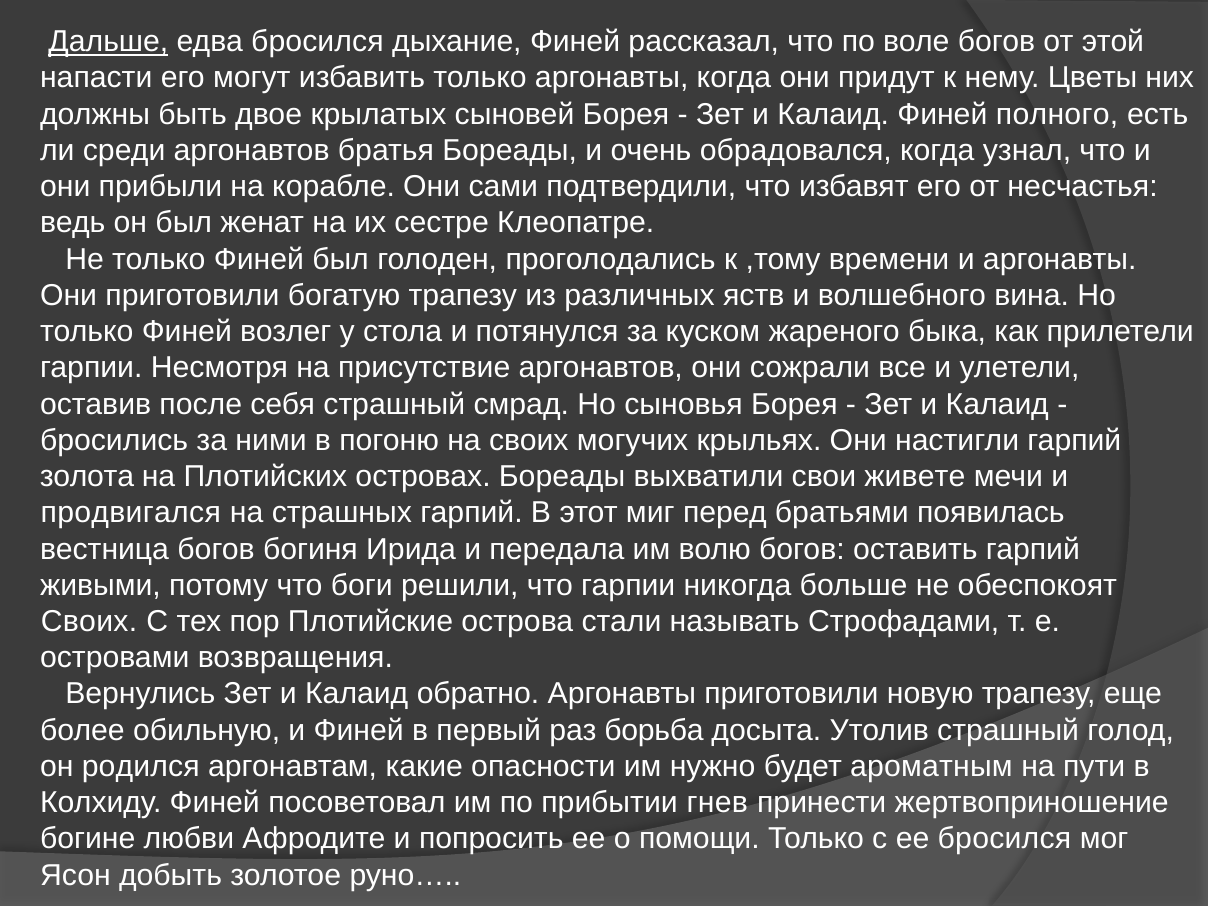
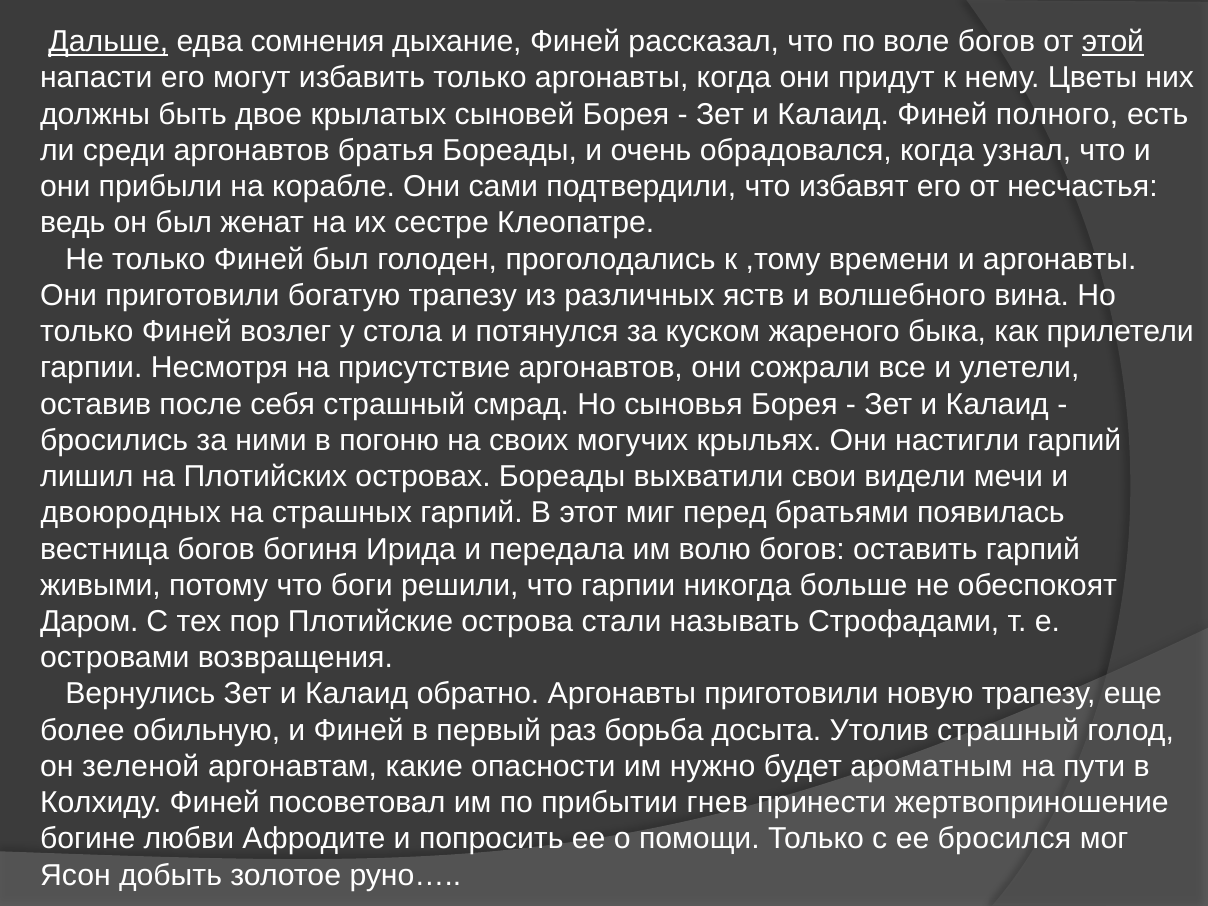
едва бросился: бросился -> сомнения
этой underline: none -> present
золота: золота -> лишил
живете: живете -> видели
продвигался: продвигался -> двоюродных
Своих at (89, 622): Своих -> Даром
родился: родился -> зеленой
